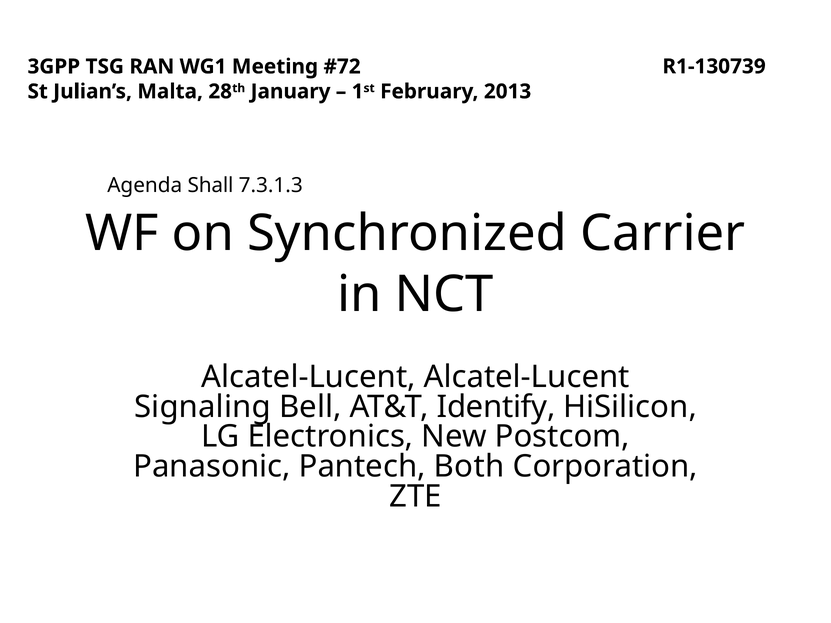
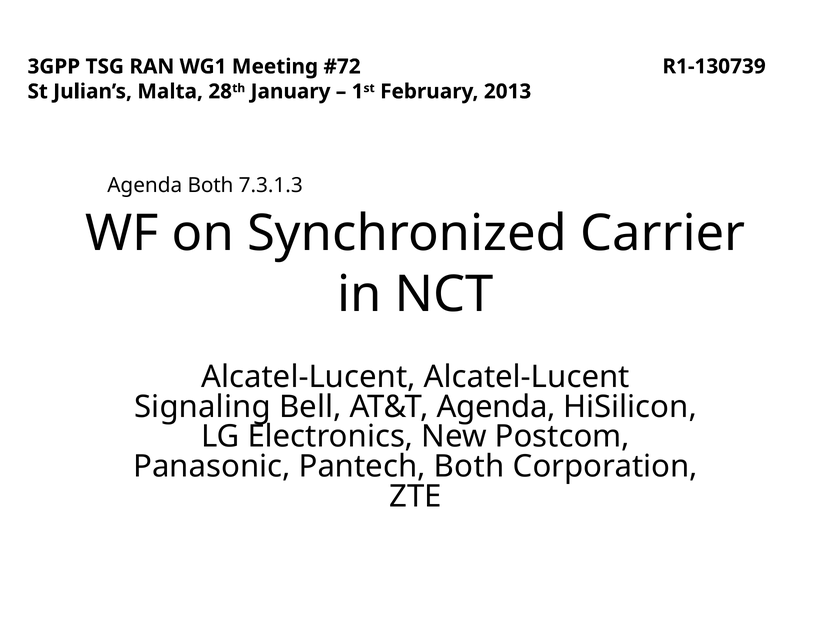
Agenda Shall: Shall -> Both
AT&T Identify: Identify -> Agenda
